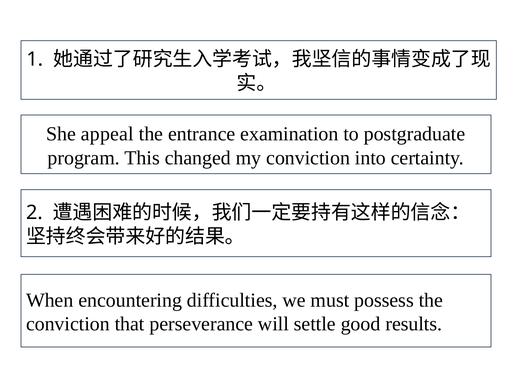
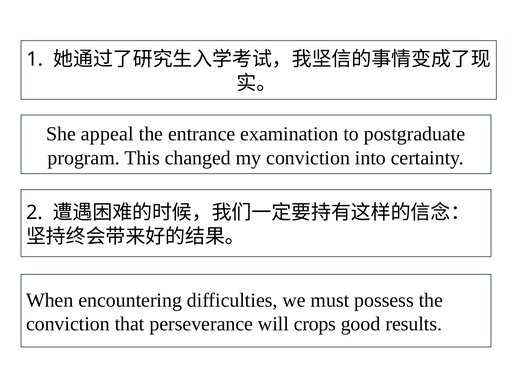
settle: settle -> crops
